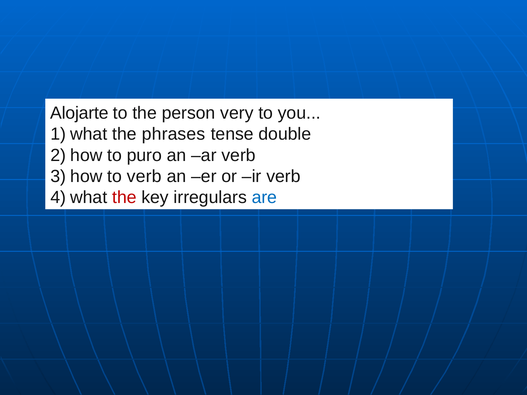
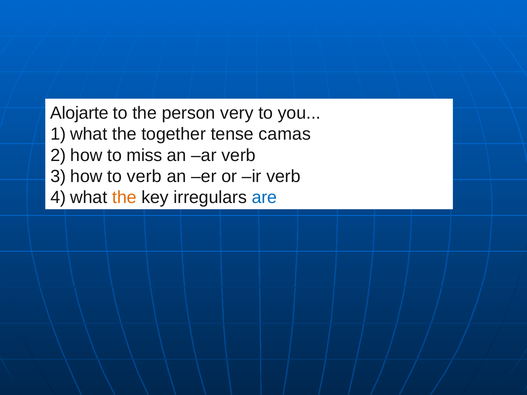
phrases: phrases -> together
double: double -> camas
puro: puro -> miss
the at (124, 197) colour: red -> orange
